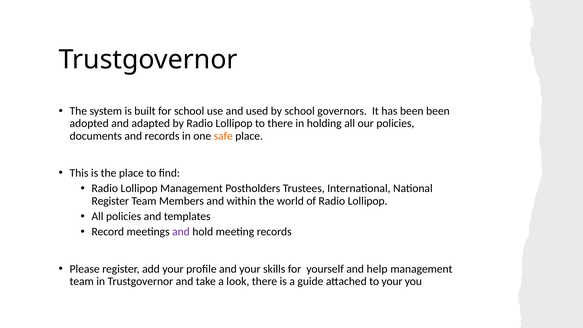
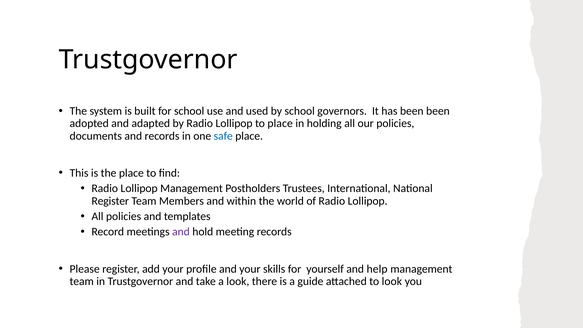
to there: there -> place
safe colour: orange -> blue
to your: your -> look
